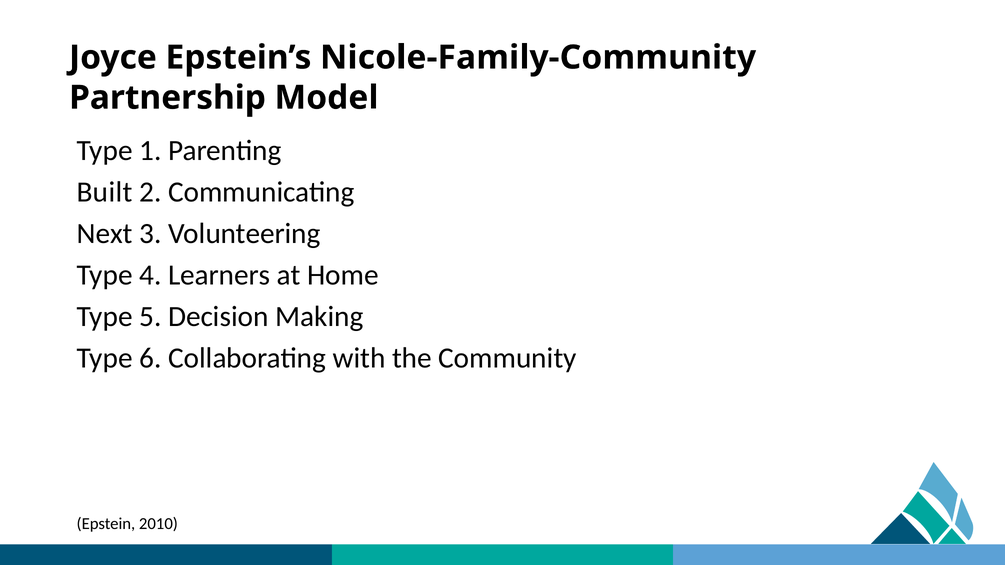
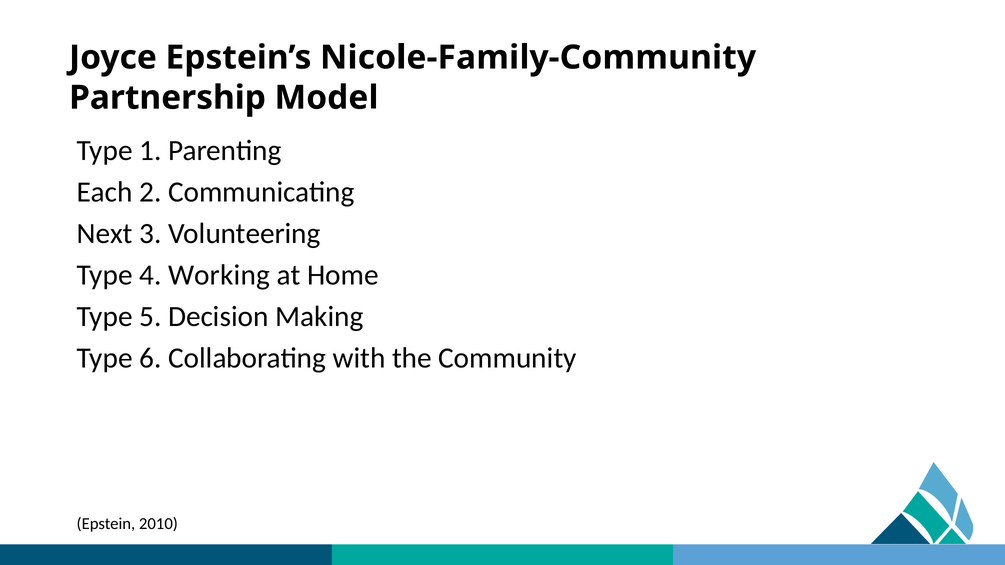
Built: Built -> Each
Learners: Learners -> Working
